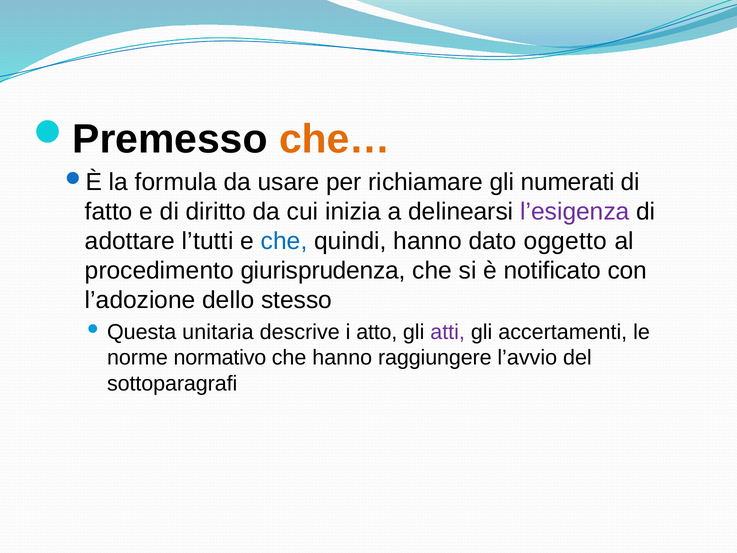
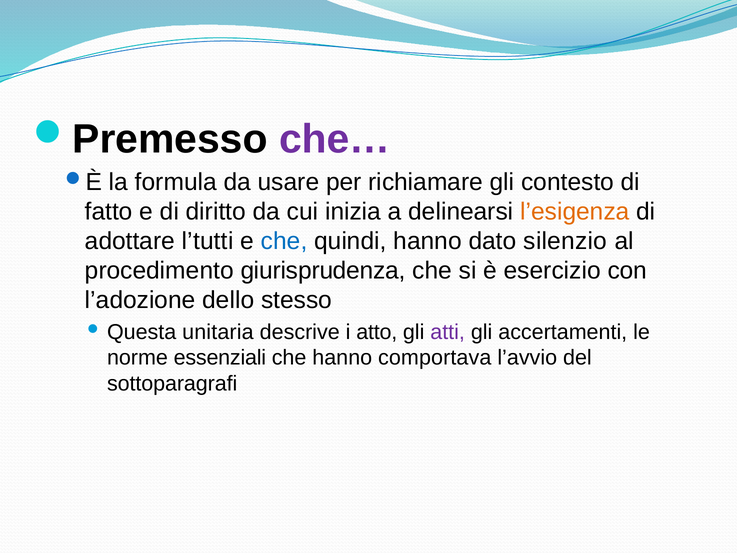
che… colour: orange -> purple
numerati: numerati -> contesto
l’esigenza colour: purple -> orange
oggetto: oggetto -> silenzio
notificato: notificato -> esercizio
normativo: normativo -> essenziali
raggiungere: raggiungere -> comportava
